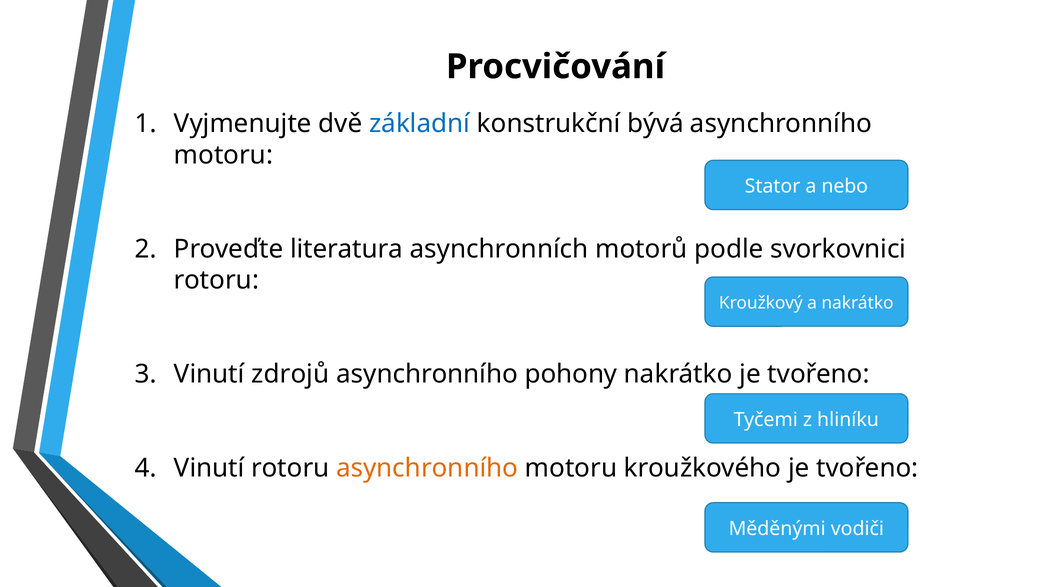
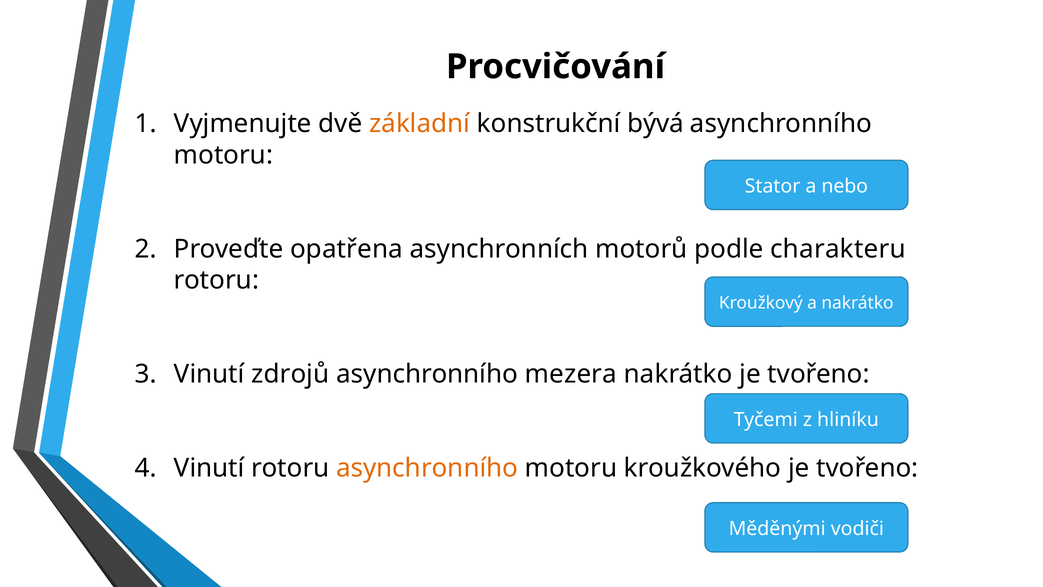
základní colour: blue -> orange
literatura: literatura -> opatřena
svorkovnici: svorkovnici -> charakteru
pohony: pohony -> mezera
